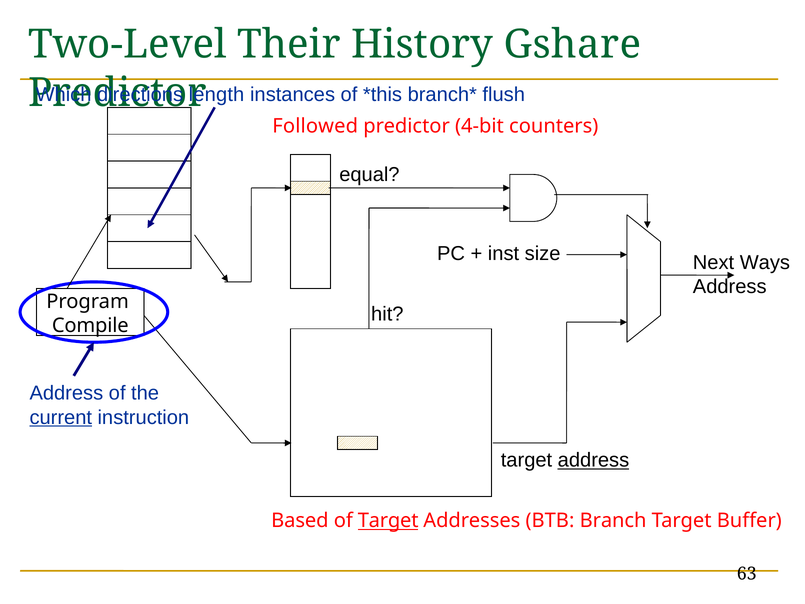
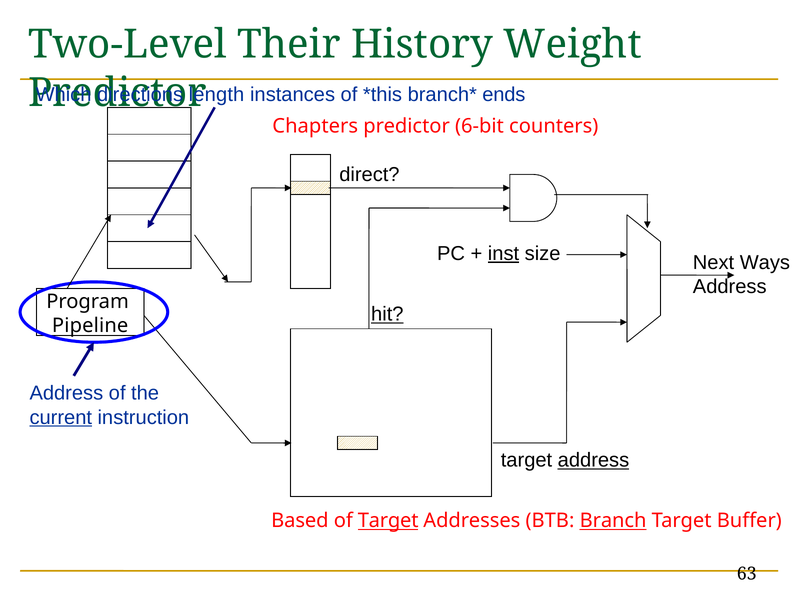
Gshare: Gshare -> Weight
flush: flush -> ends
Followed: Followed -> Chapters
4-bit: 4-bit -> 6-bit
equal: equal -> direct
inst underline: none -> present
hit underline: none -> present
Compile: Compile -> Pipeline
Branch underline: none -> present
